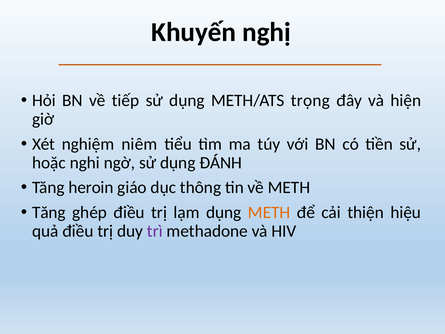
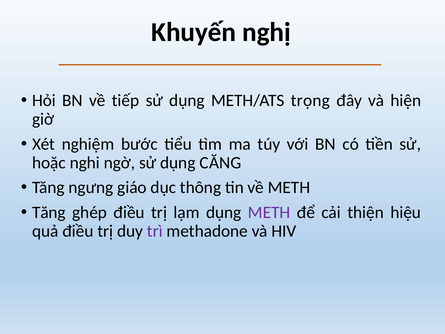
niêm: niêm -> bước
ĐÁNH: ĐÁNH -> CĂNG
heroin: heroin -> ngưng
METH at (269, 212) colour: orange -> purple
